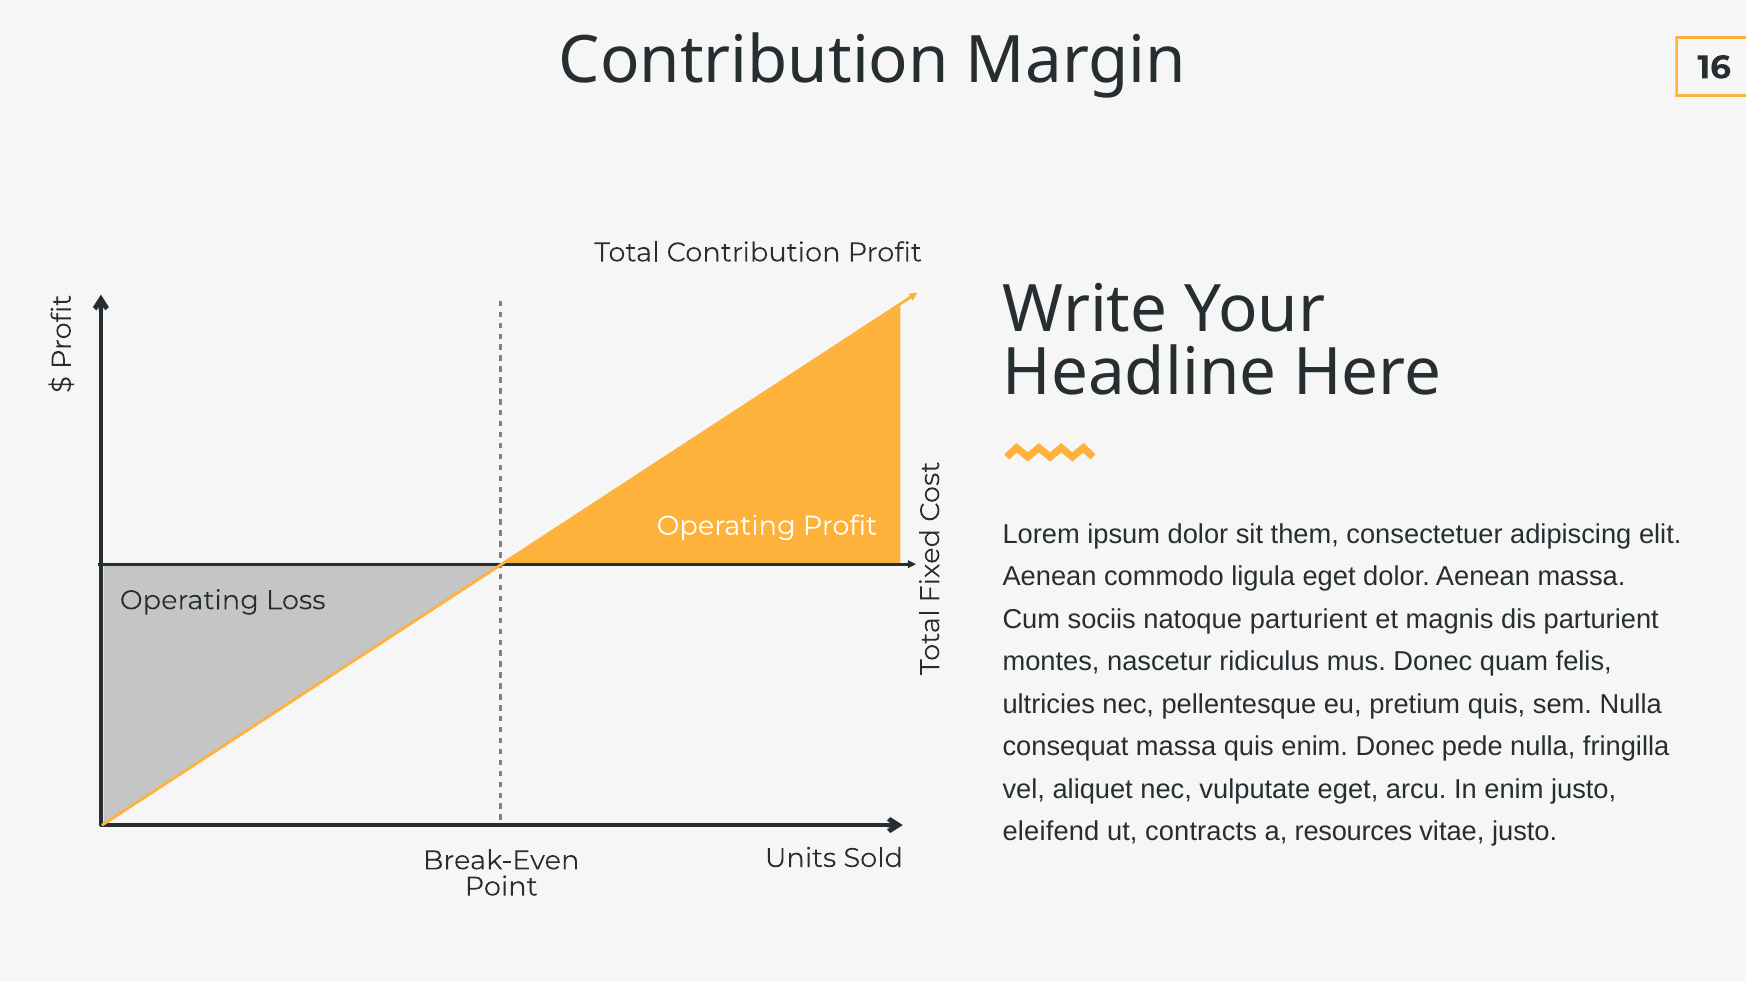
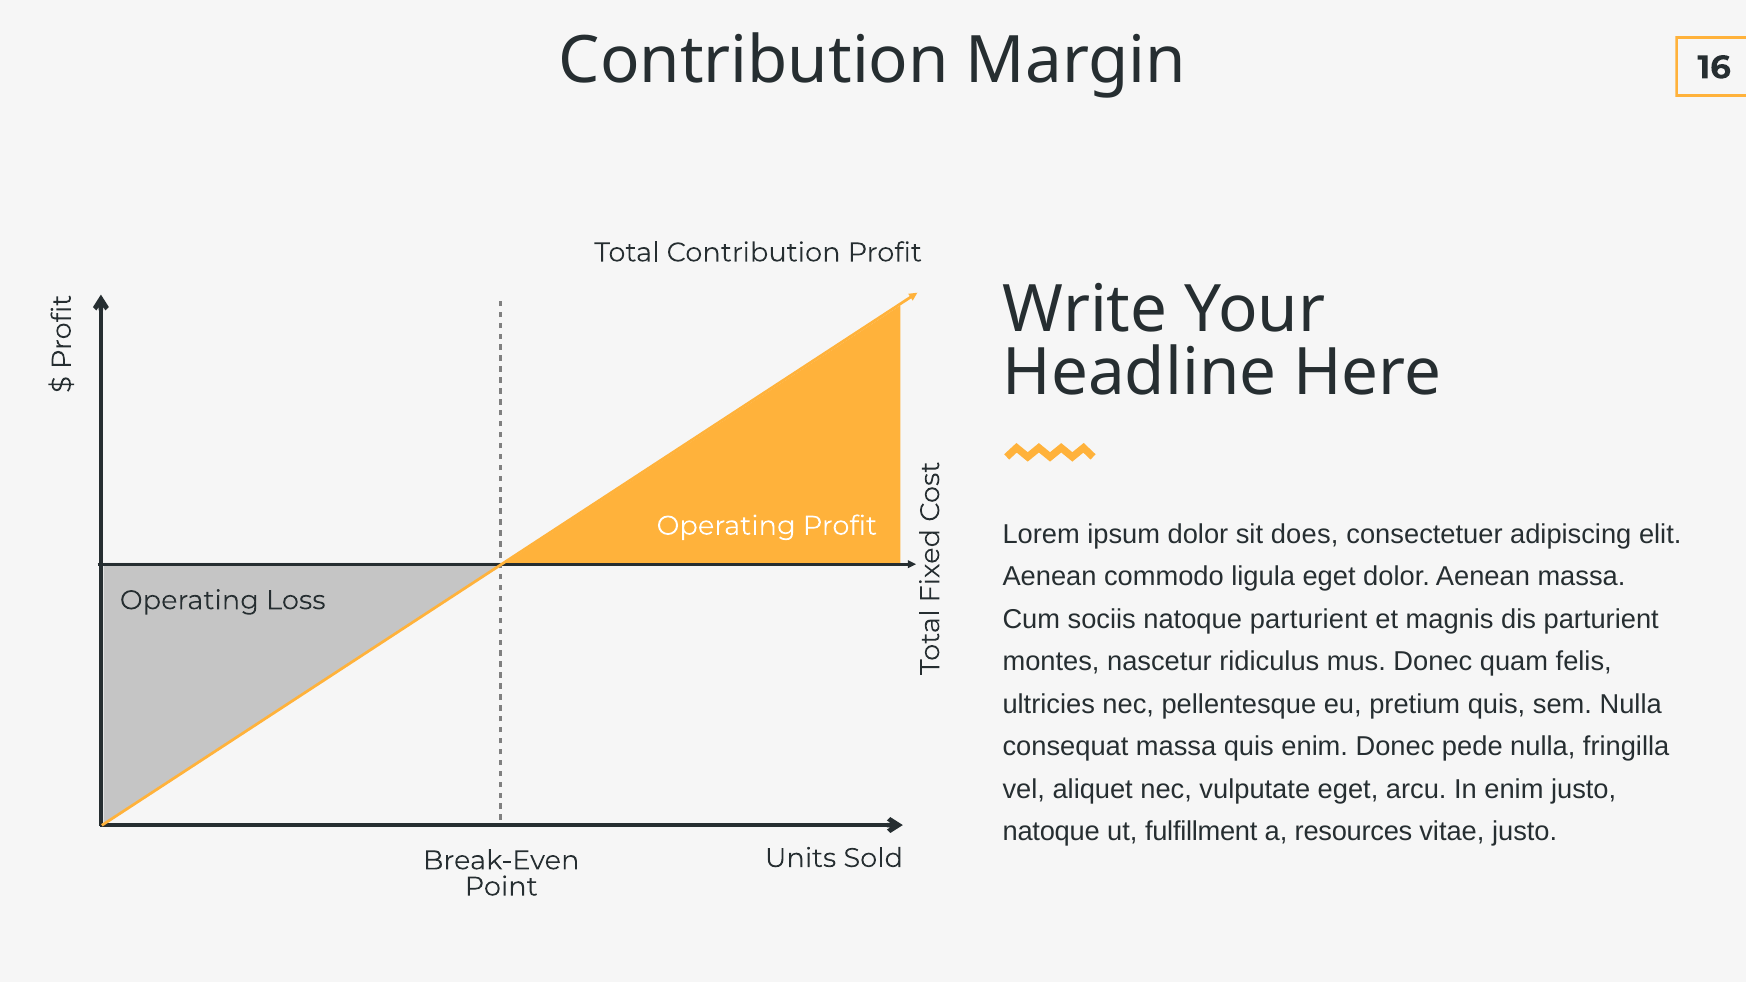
them: them -> does
eleifend at (1051, 832): eleifend -> natoque
contracts: contracts -> fulfillment
